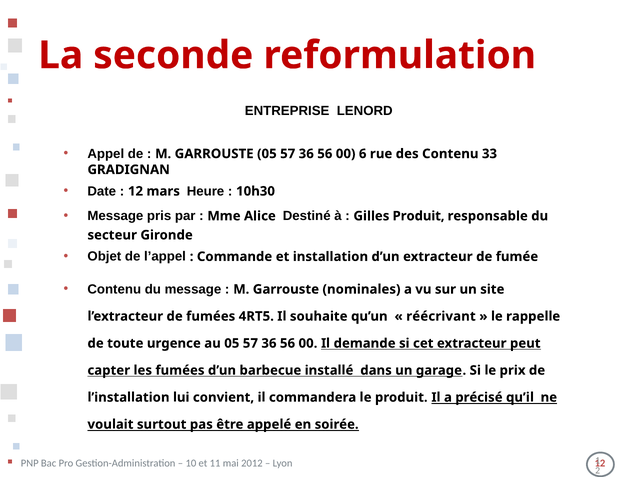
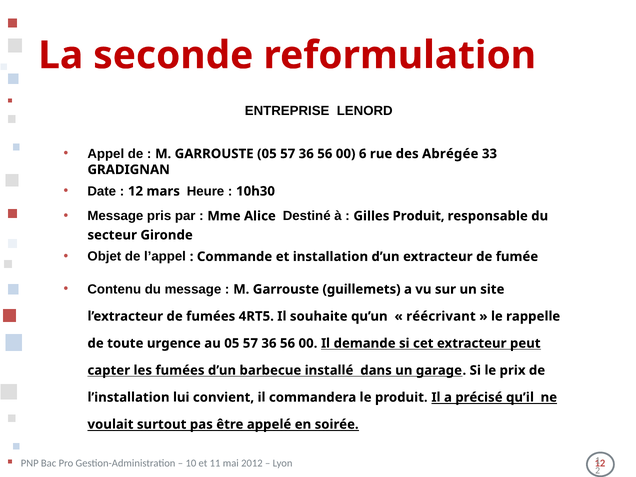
des Contenu: Contenu -> Abrégée
nominales: nominales -> guillemets
